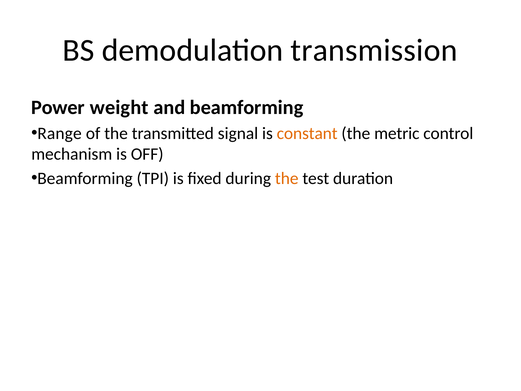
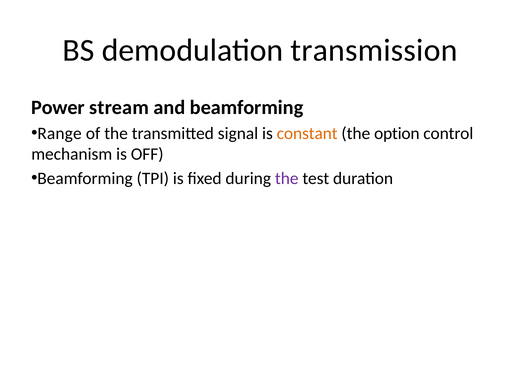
weight: weight -> stream
metric: metric -> option
the at (287, 178) colour: orange -> purple
